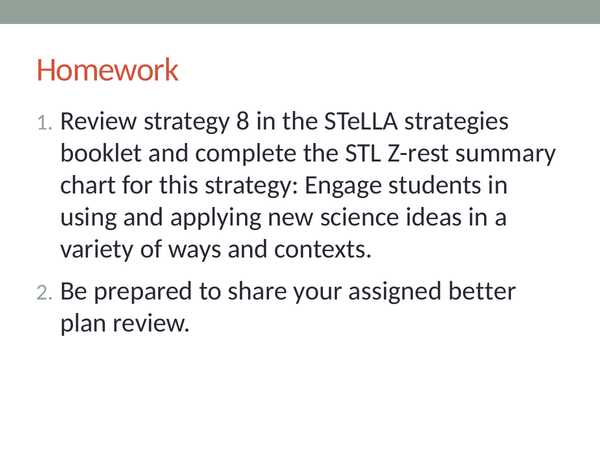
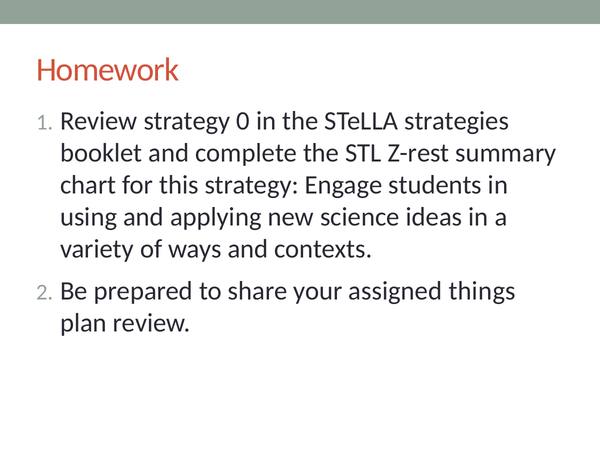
8: 8 -> 0
better: better -> things
